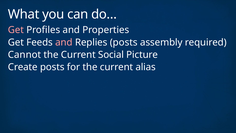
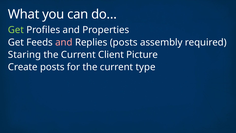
Get at (16, 30) colour: pink -> light green
Cannot: Cannot -> Staring
Social: Social -> Client
alias: alias -> type
